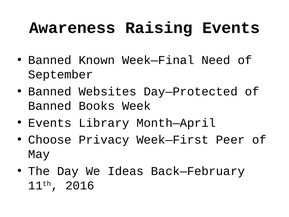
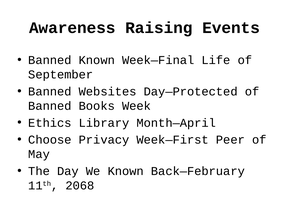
Need: Need -> Life
Events at (50, 123): Events -> Ethics
We Ideas: Ideas -> Known
2016: 2016 -> 2068
